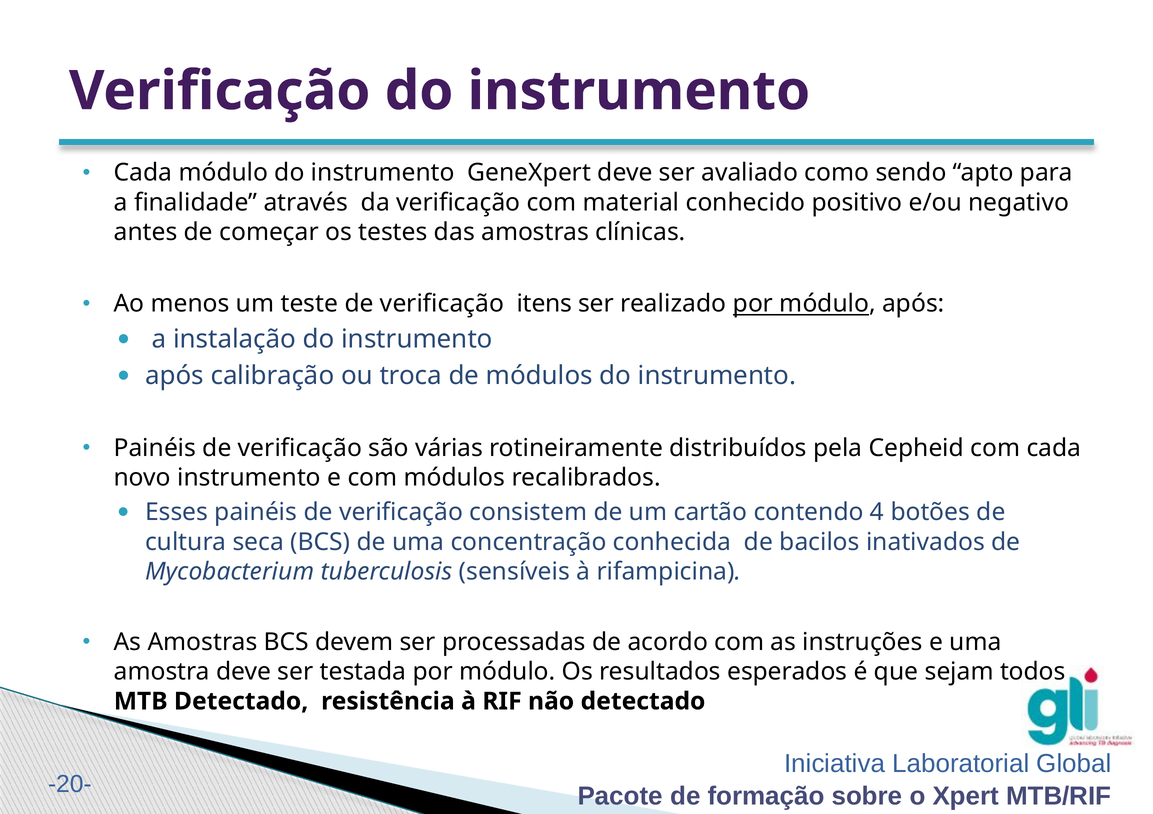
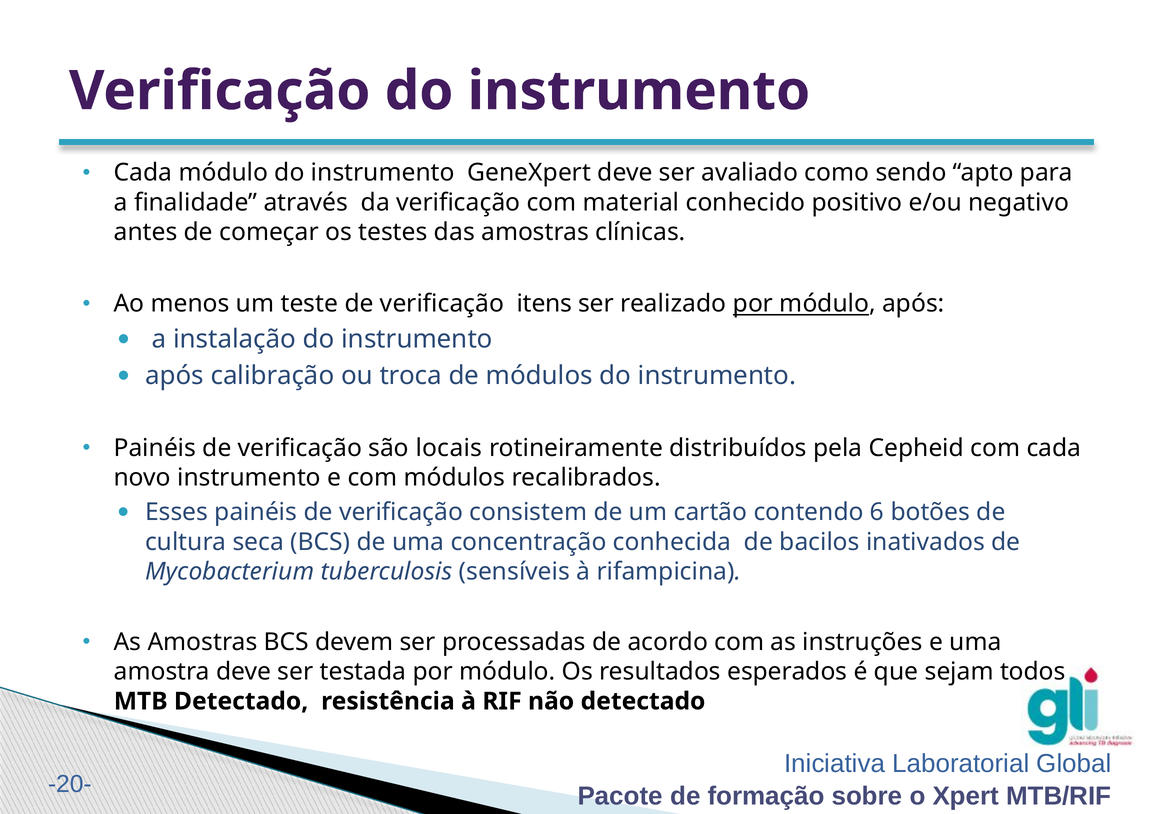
várias: várias -> locais
4: 4 -> 6
